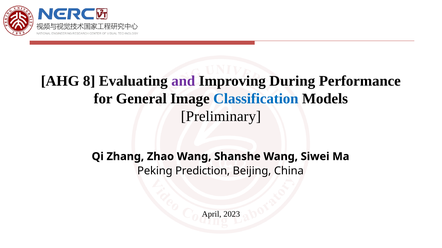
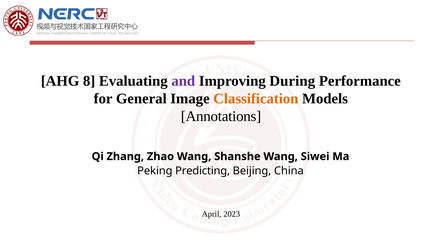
Classification colour: blue -> orange
Preliminary: Preliminary -> Annotations
Prediction: Prediction -> Predicting
